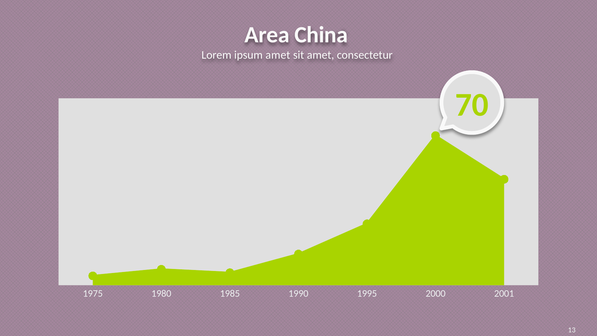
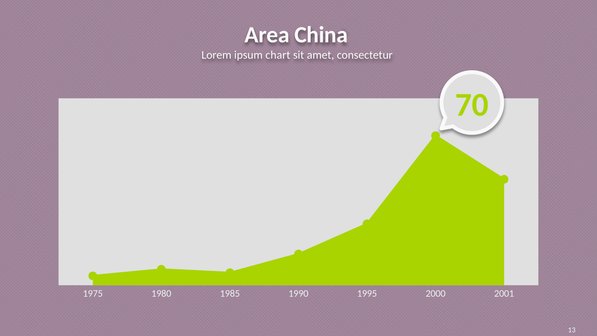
ipsum amet: amet -> chart
